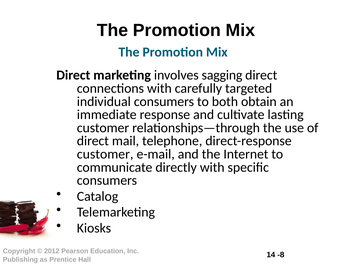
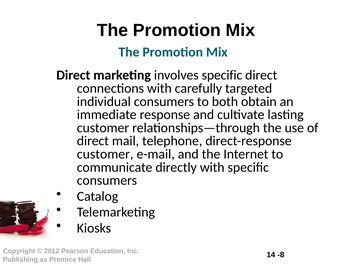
involves sagging: sagging -> specific
